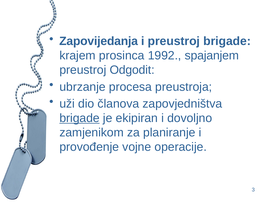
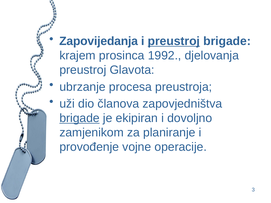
preustroj at (174, 41) underline: none -> present
spajanjem: spajanjem -> djelovanja
Odgodit: Odgodit -> Glavota
